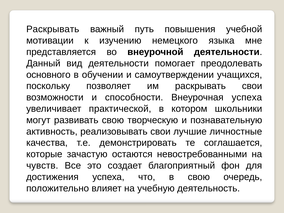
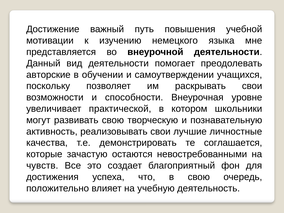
Раскрывать at (53, 29): Раскрывать -> Достижение
основного: основного -> авторские
Внеурочная успеха: успеха -> уровне
